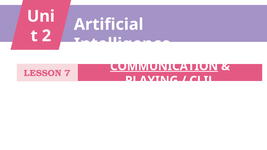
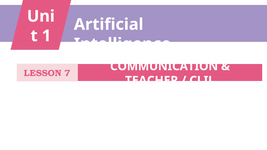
2: 2 -> 1
COMMUNICATION underline: present -> none
PLAYING: PLAYING -> TEACHER
